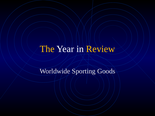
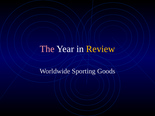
The colour: yellow -> pink
